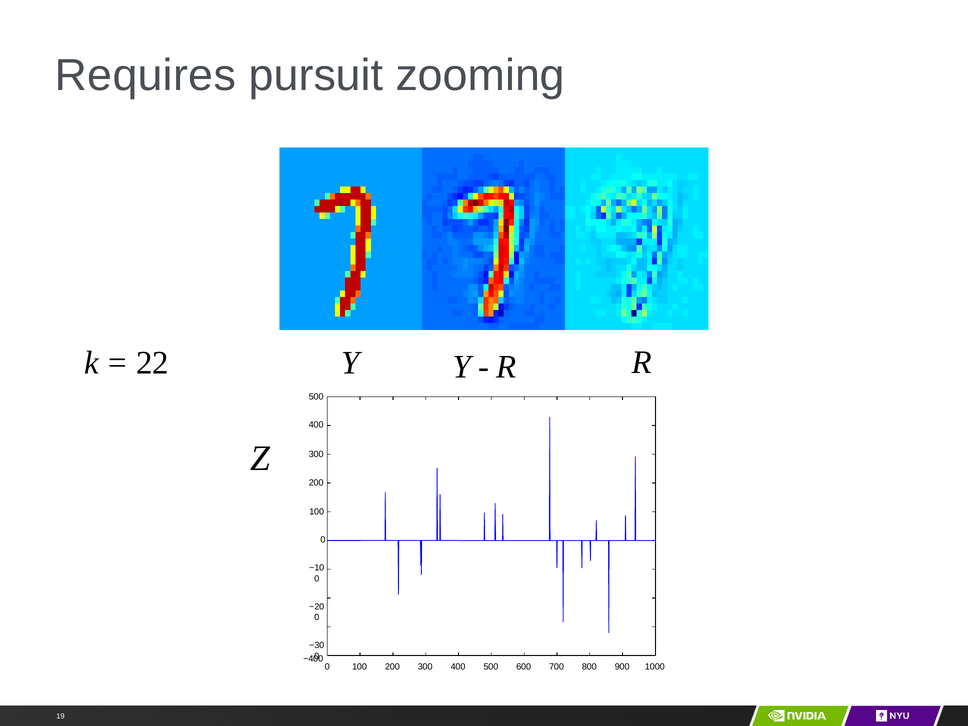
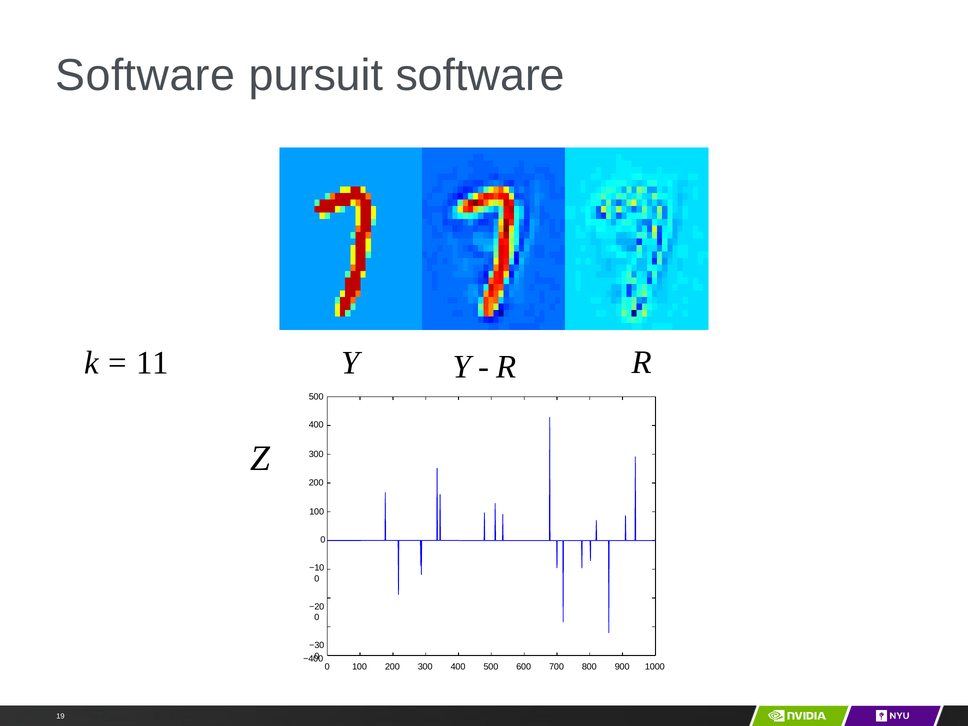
Requires at (145, 76): Requires -> Software
pursuit zooming: zooming -> software
22: 22 -> 11
